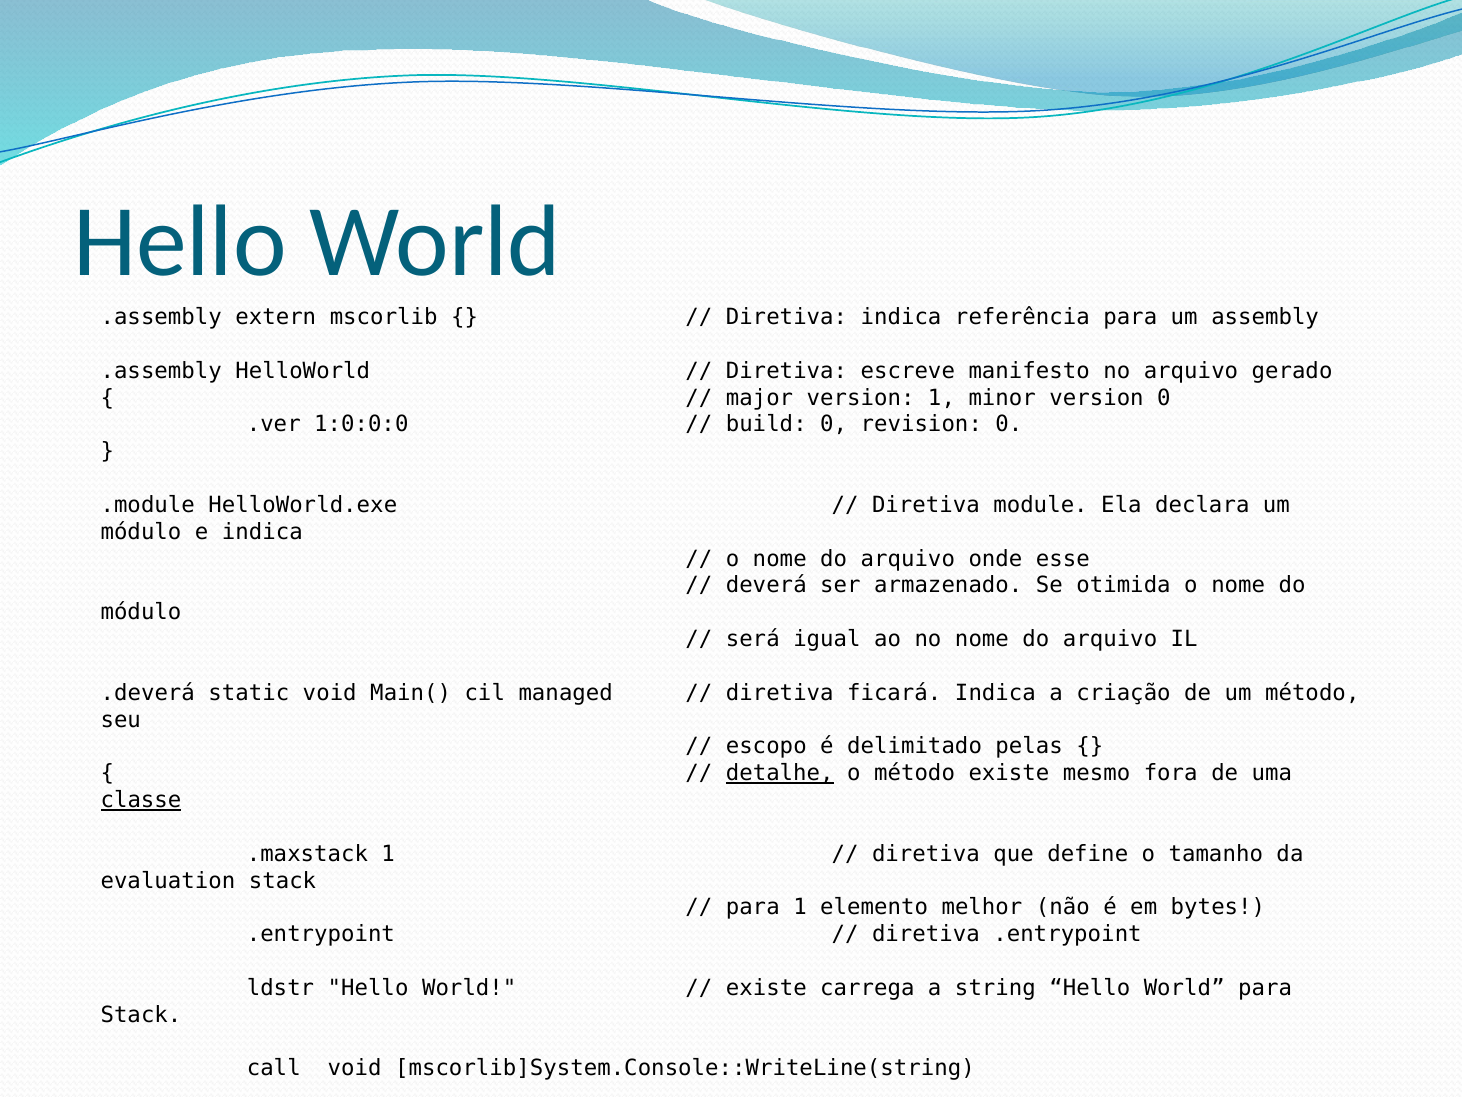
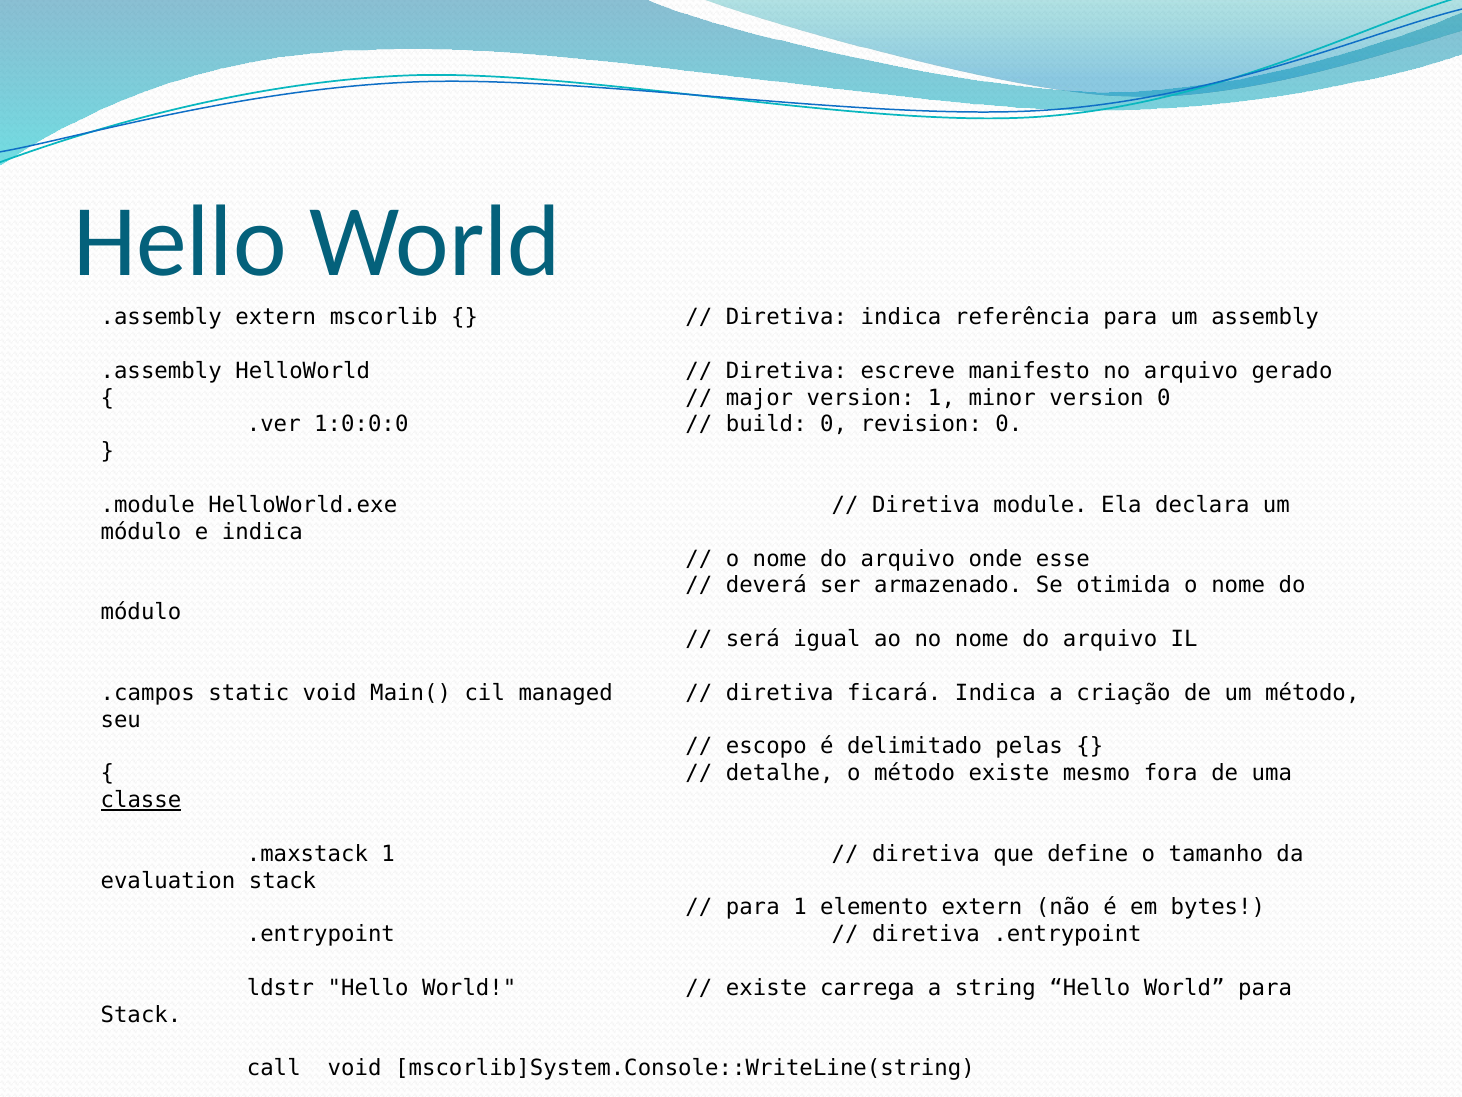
.deverá: .deverá -> .campos
detalhe underline: present -> none
elemento melhor: melhor -> extern
